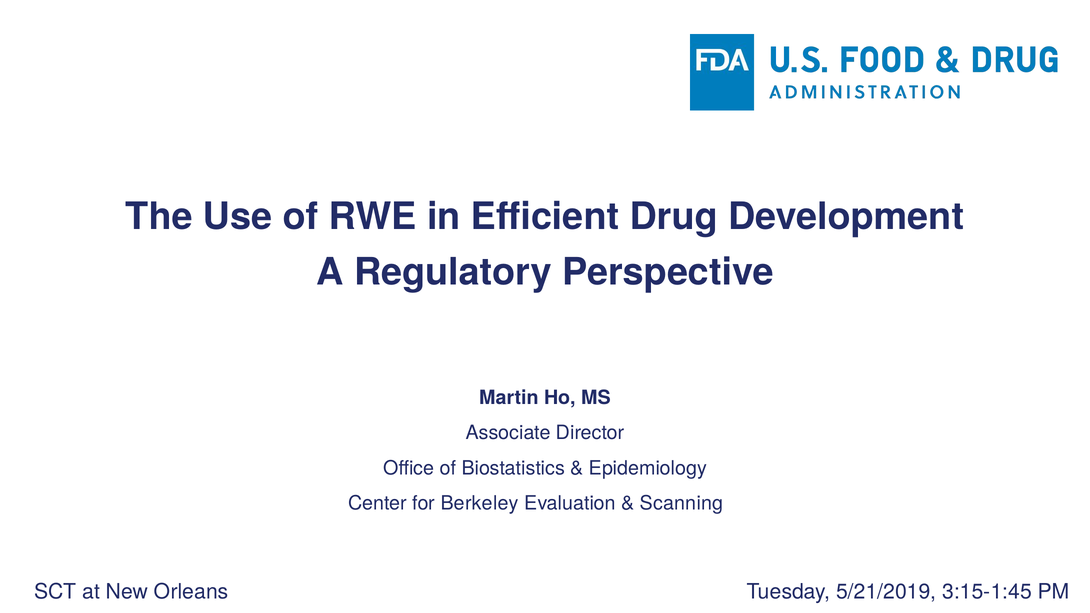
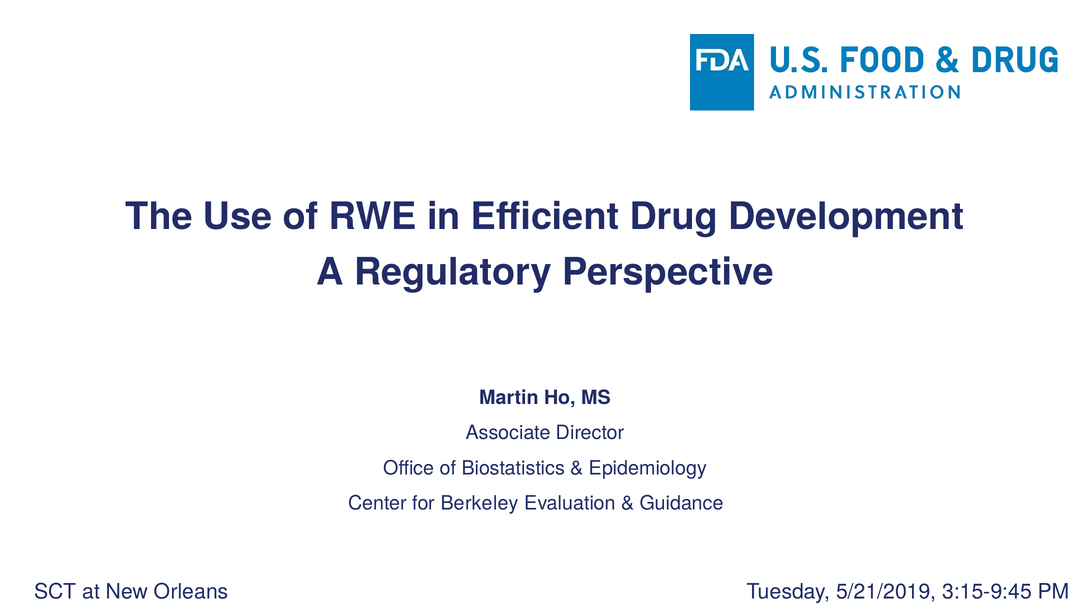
Scanning: Scanning -> Guidance
3:15-1:45: 3:15-1:45 -> 3:15-9:45
